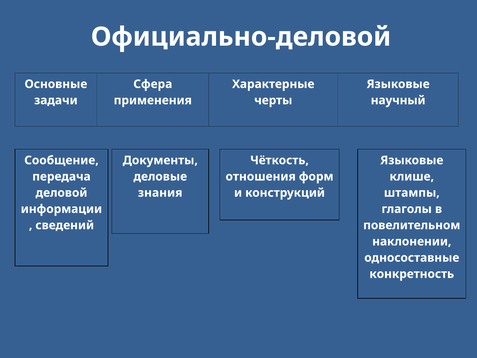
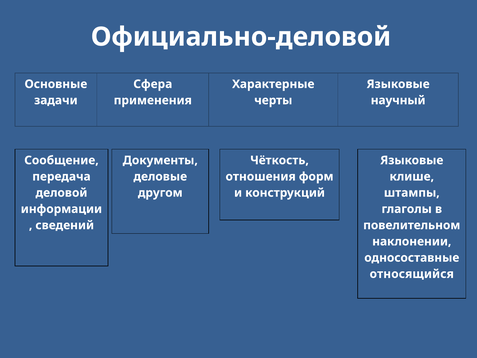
знания: знания -> другом
конкретность: конкретность -> относящийся
